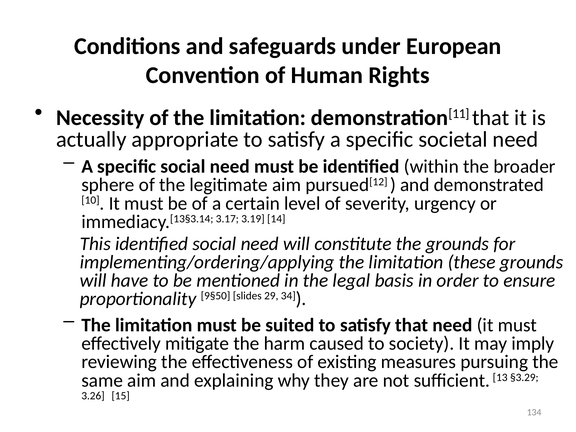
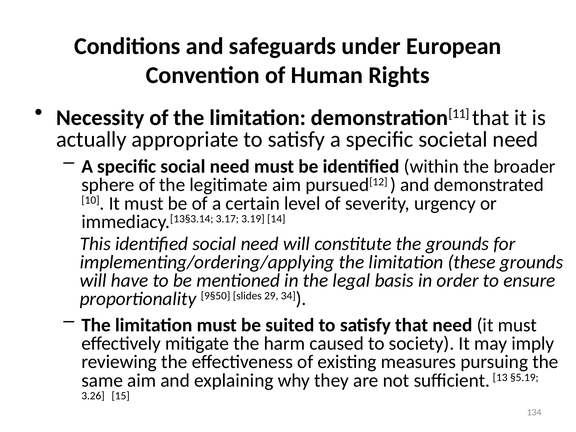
§3.29: §3.29 -> §5.19
